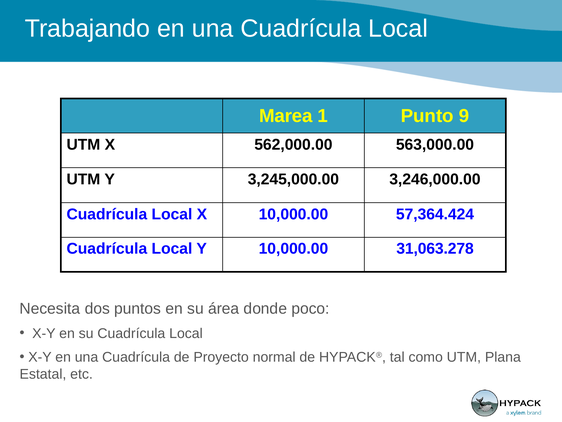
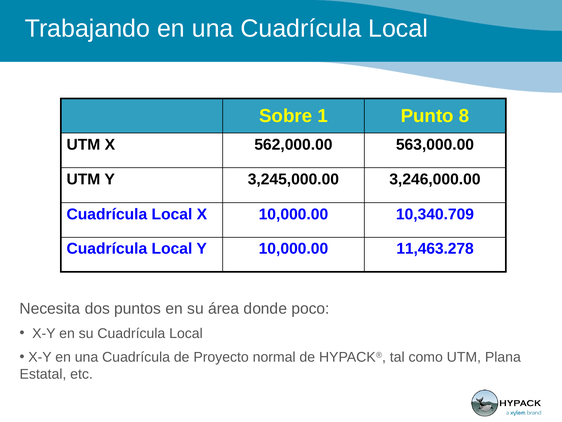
Marea: Marea -> Sobre
9: 9 -> 8
57,364.424: 57,364.424 -> 10,340.709
31,063.278: 31,063.278 -> 11,463.278
